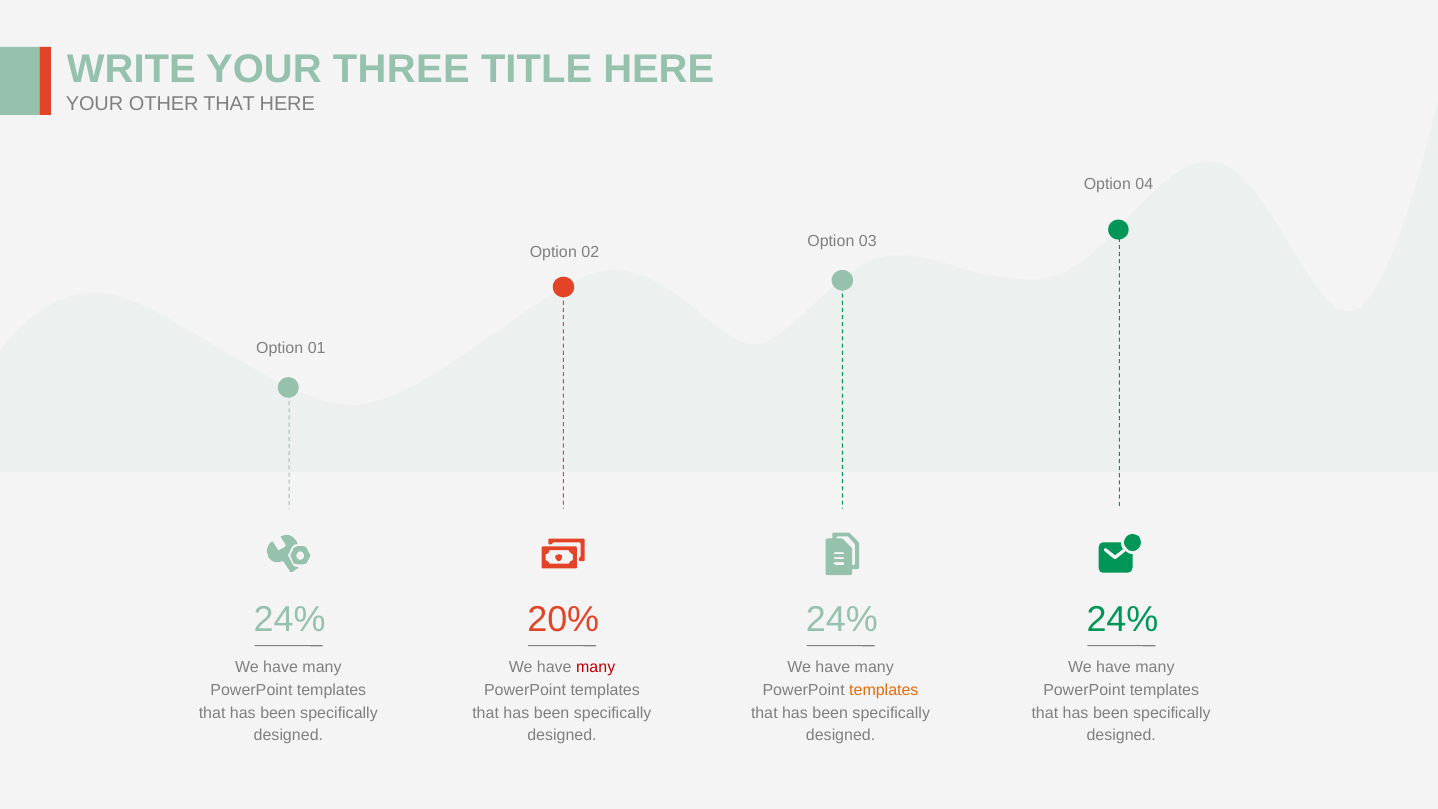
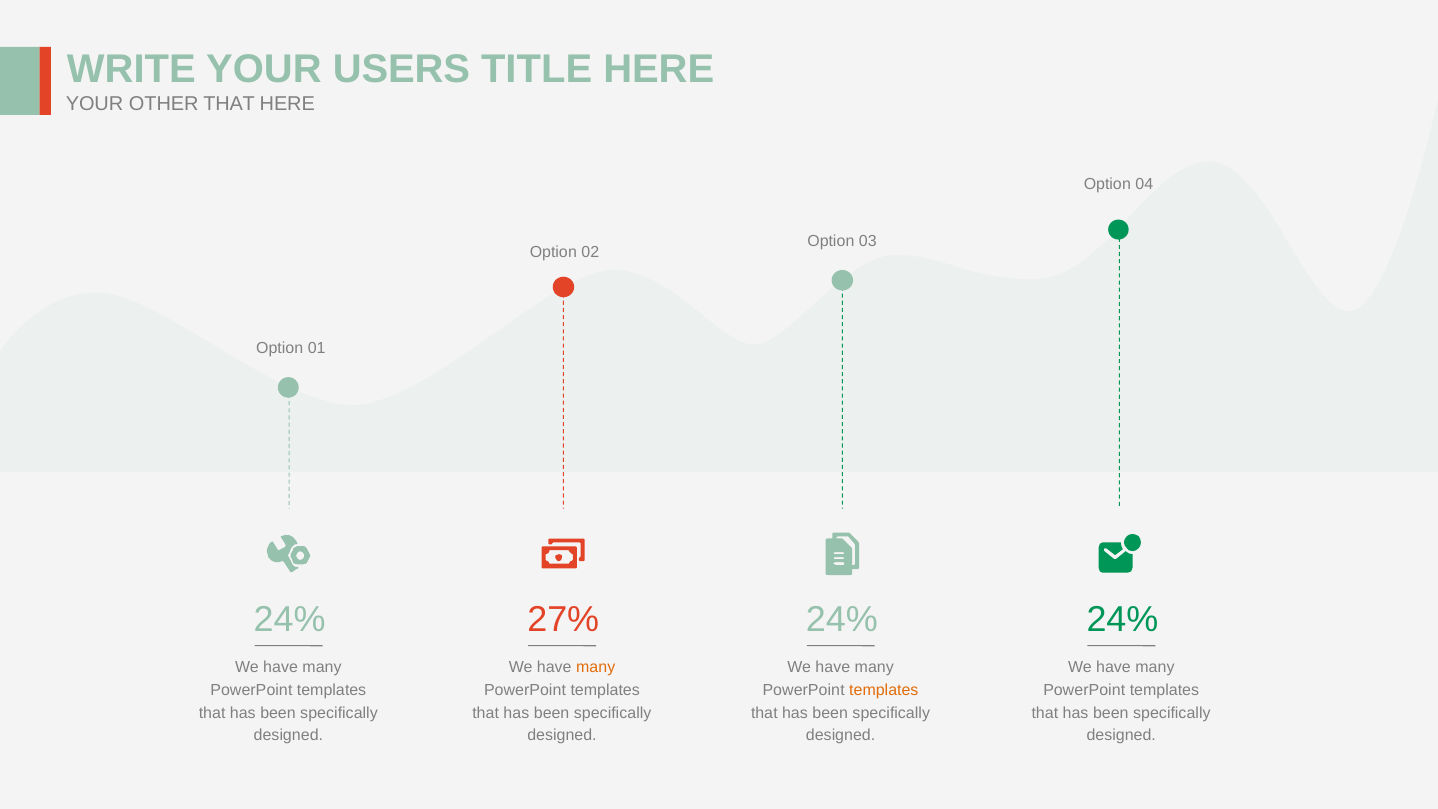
THREE: THREE -> USERS
20%: 20% -> 27%
many at (596, 667) colour: red -> orange
